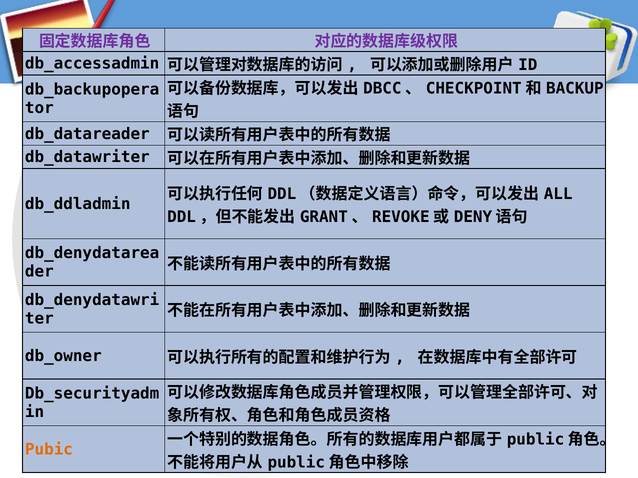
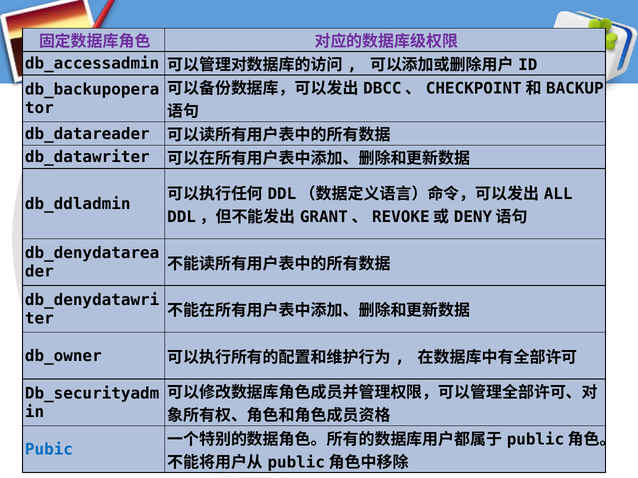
Pubic colour: orange -> blue
